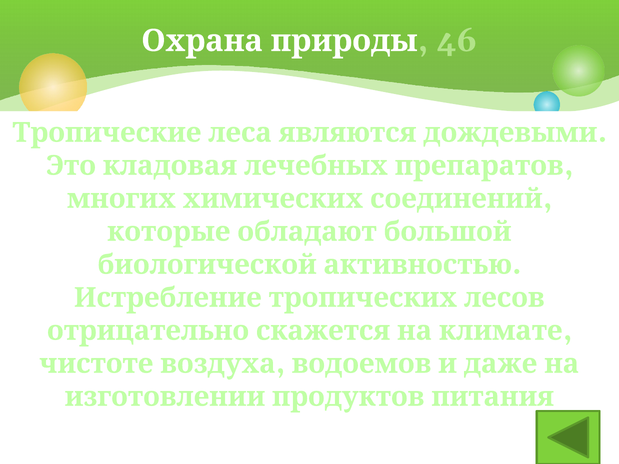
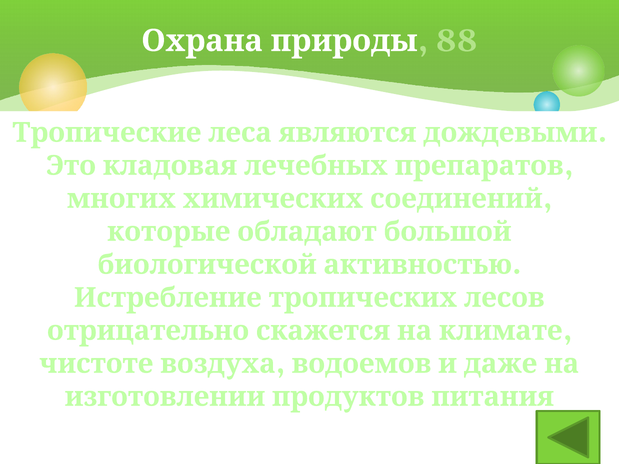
46: 46 -> 88
